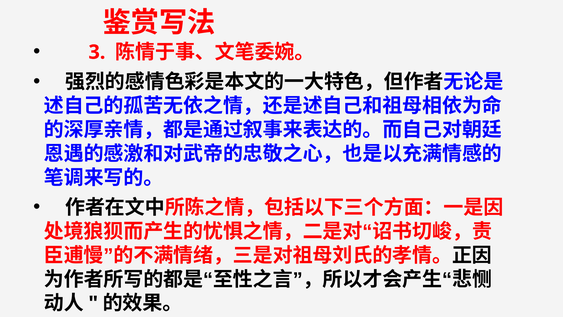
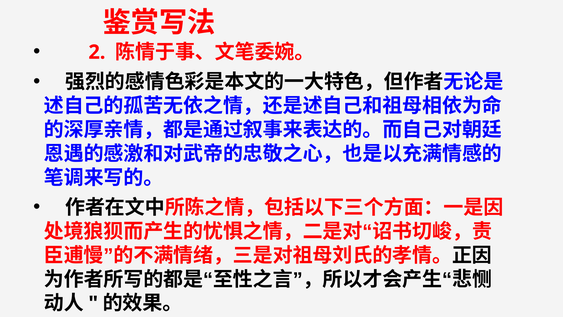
3: 3 -> 2
